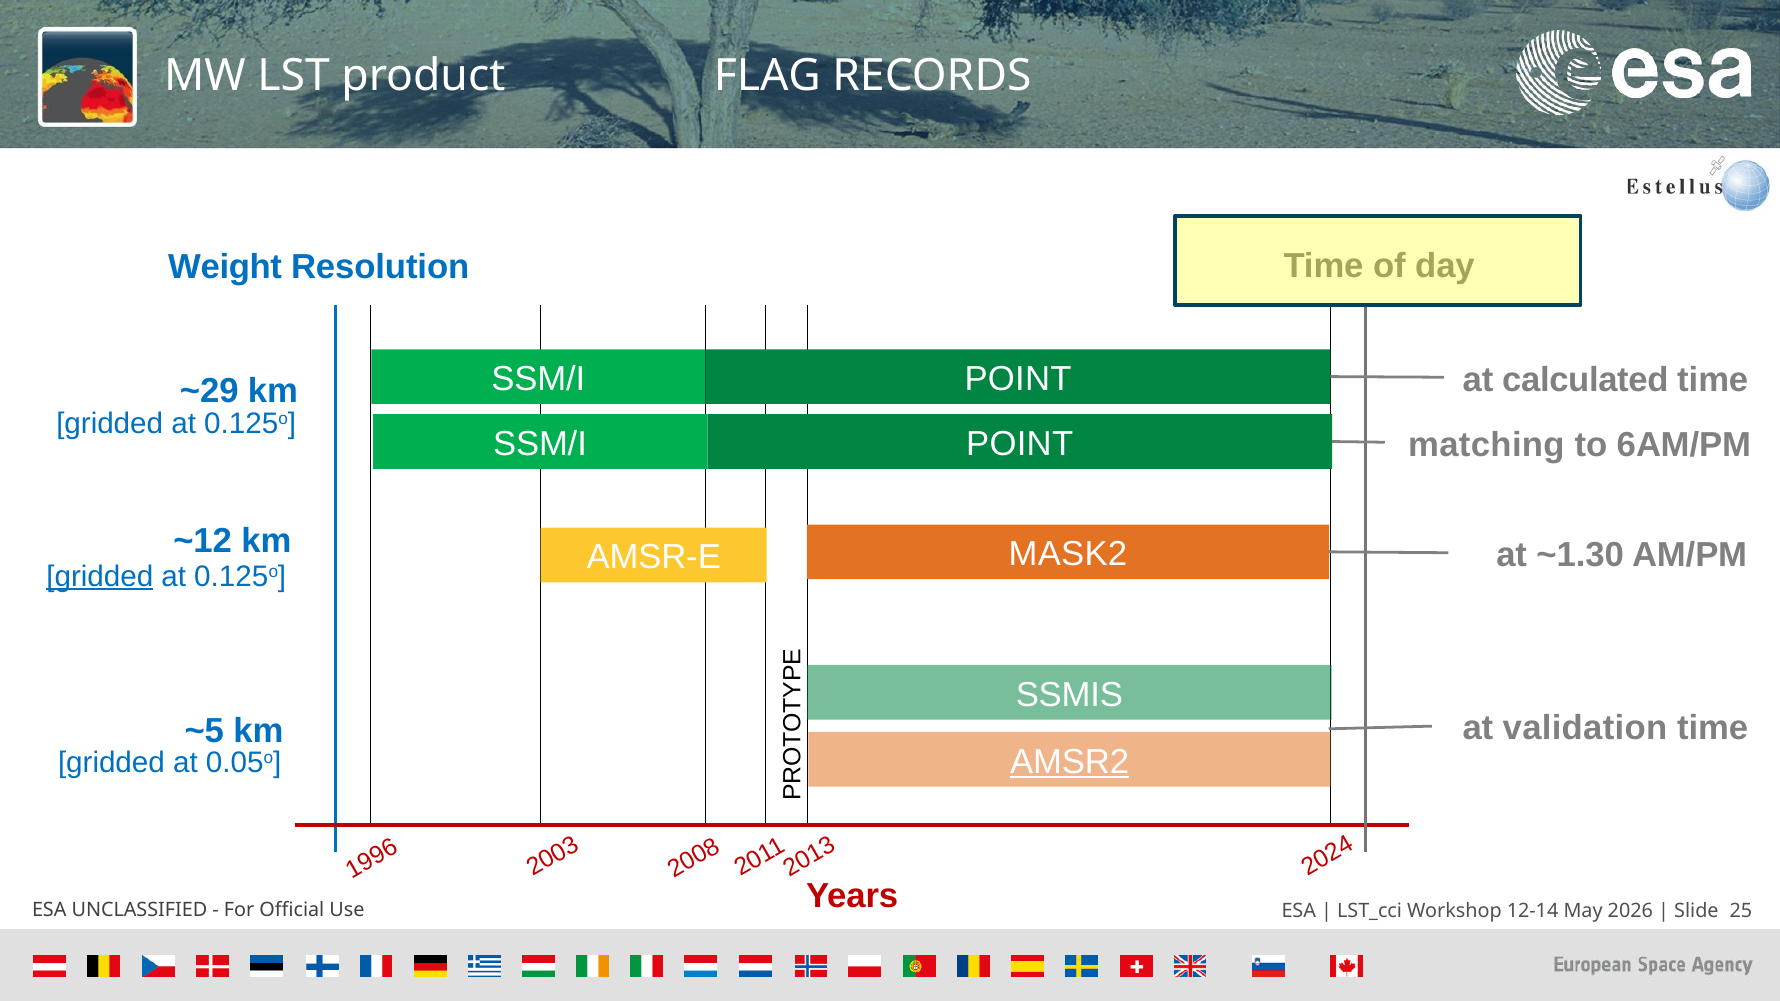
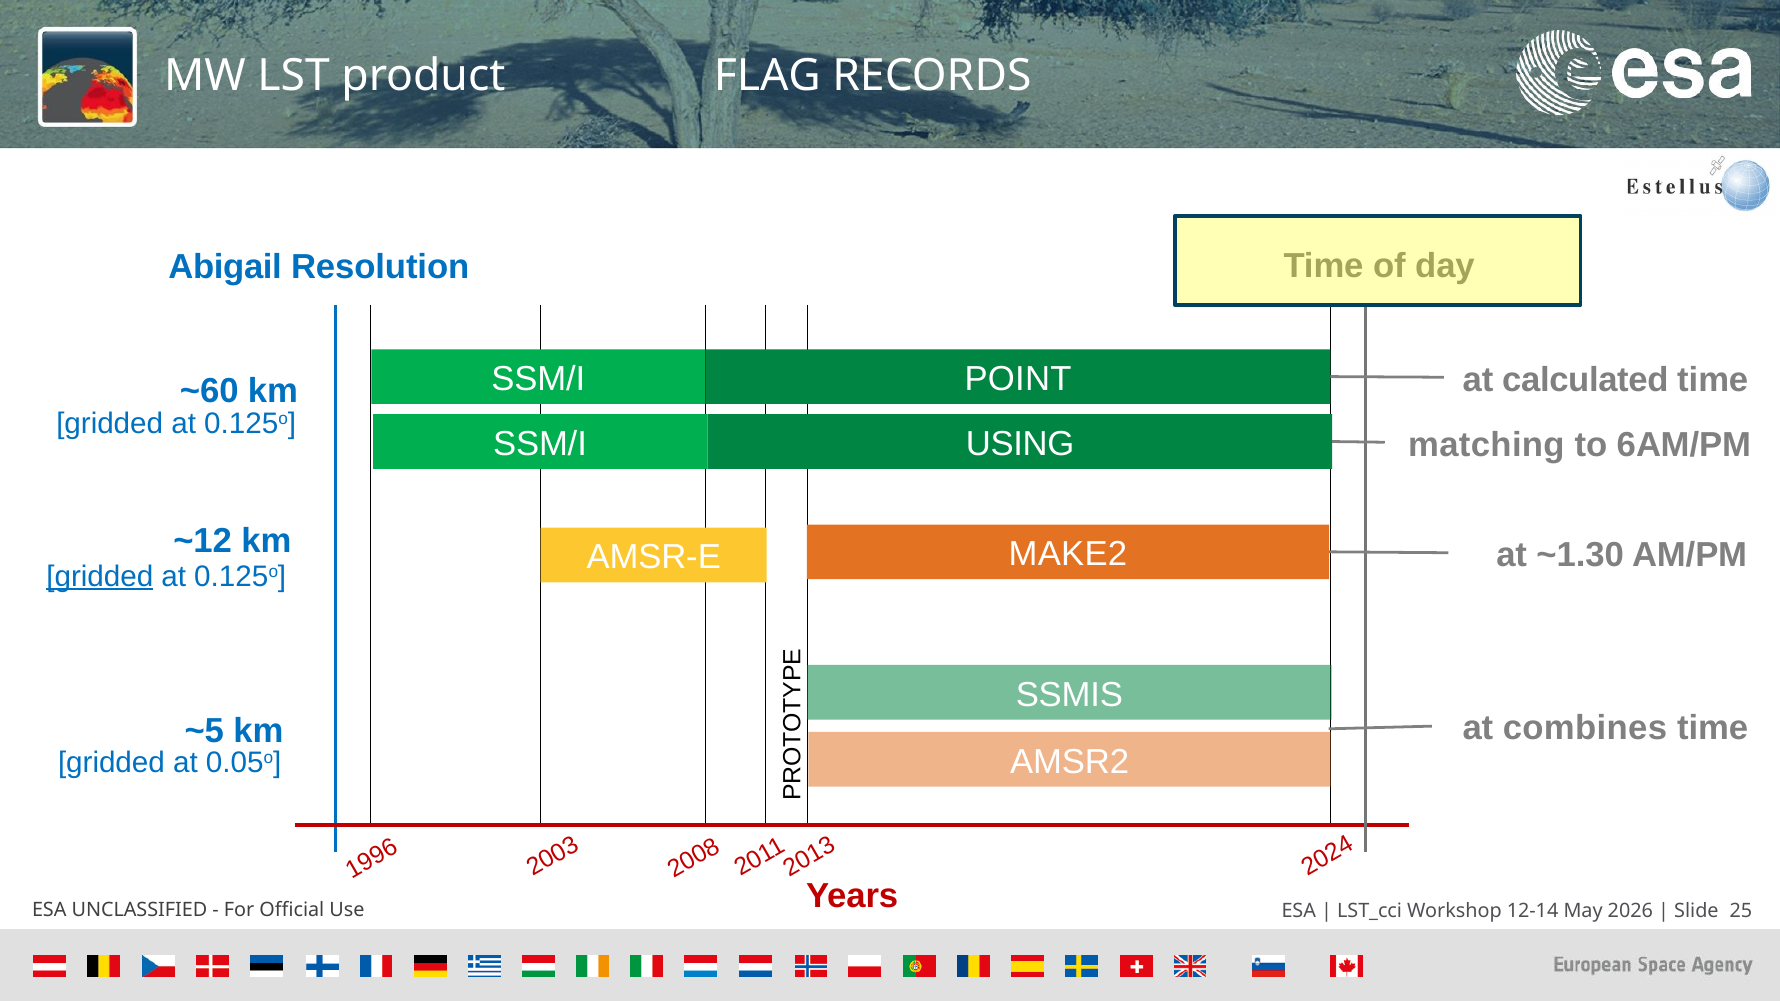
Weight: Weight -> Abigail
~29: ~29 -> ~60
SSM/I POINT: POINT -> USING
MASK2: MASK2 -> MAKE2
validation: validation -> combines
AMSR2 underline: present -> none
